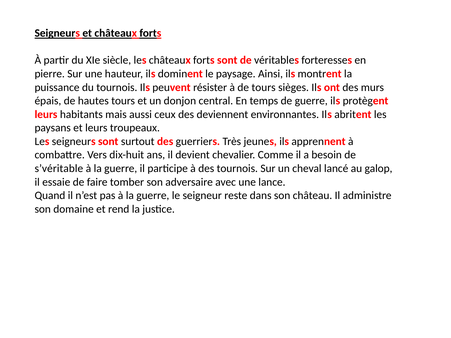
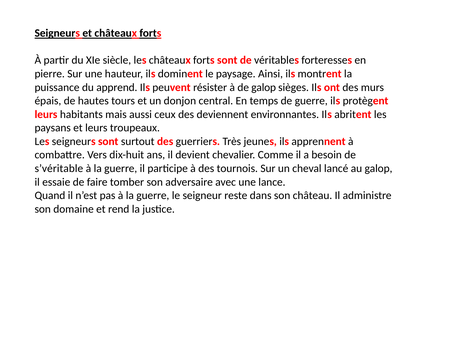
du tournois: tournois -> apprend
de tours: tours -> galop
